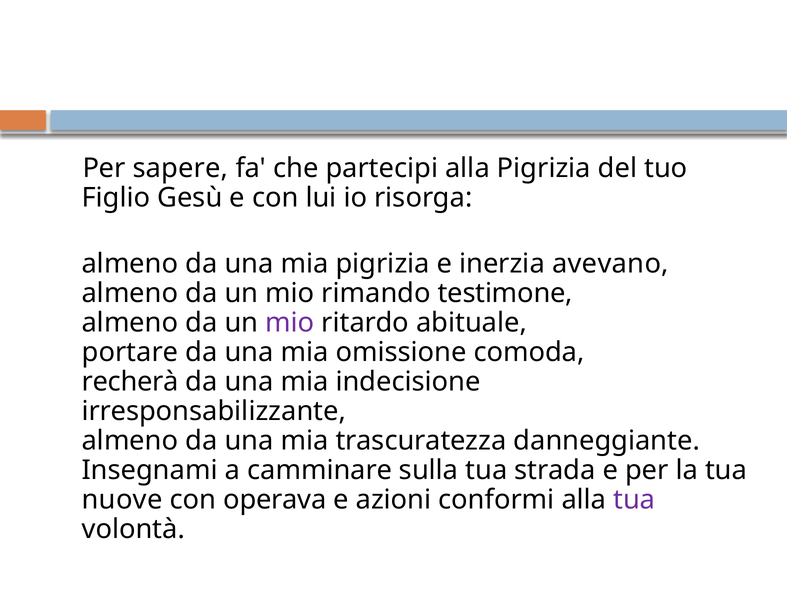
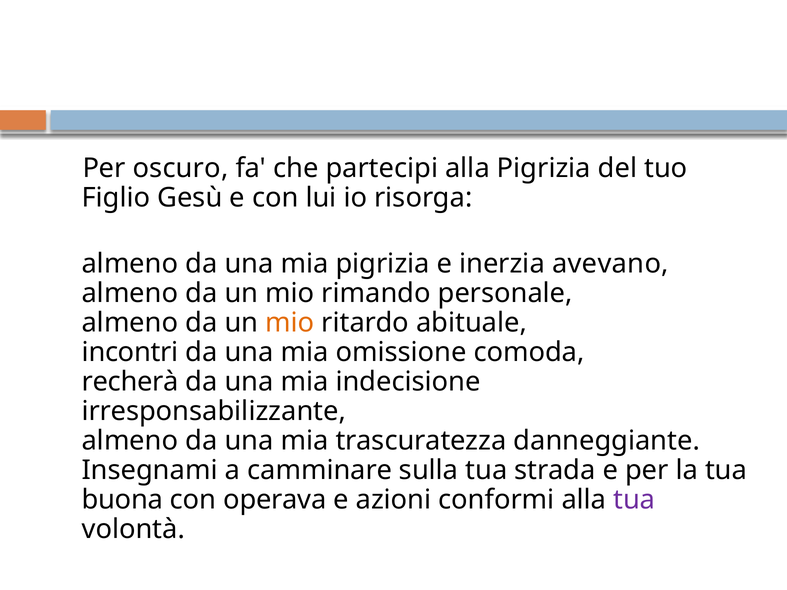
sapere: sapere -> oscuro
testimone: testimone -> personale
mio at (290, 323) colour: purple -> orange
portare: portare -> incontri
nuove: nuove -> buona
